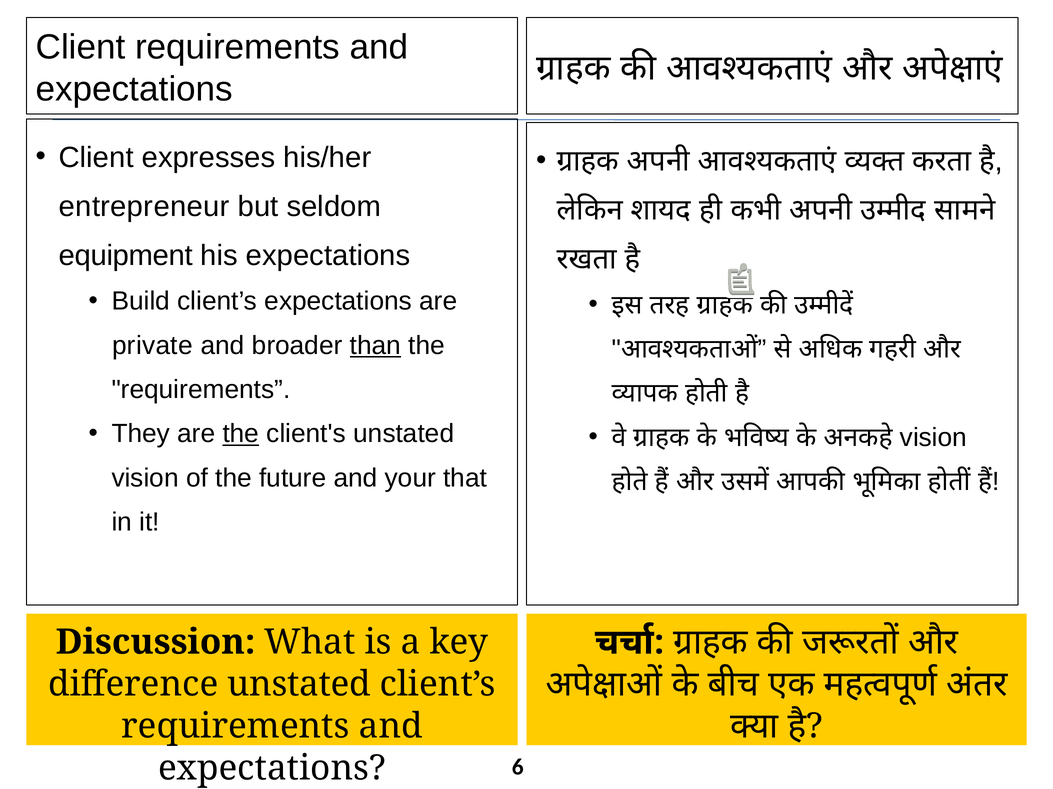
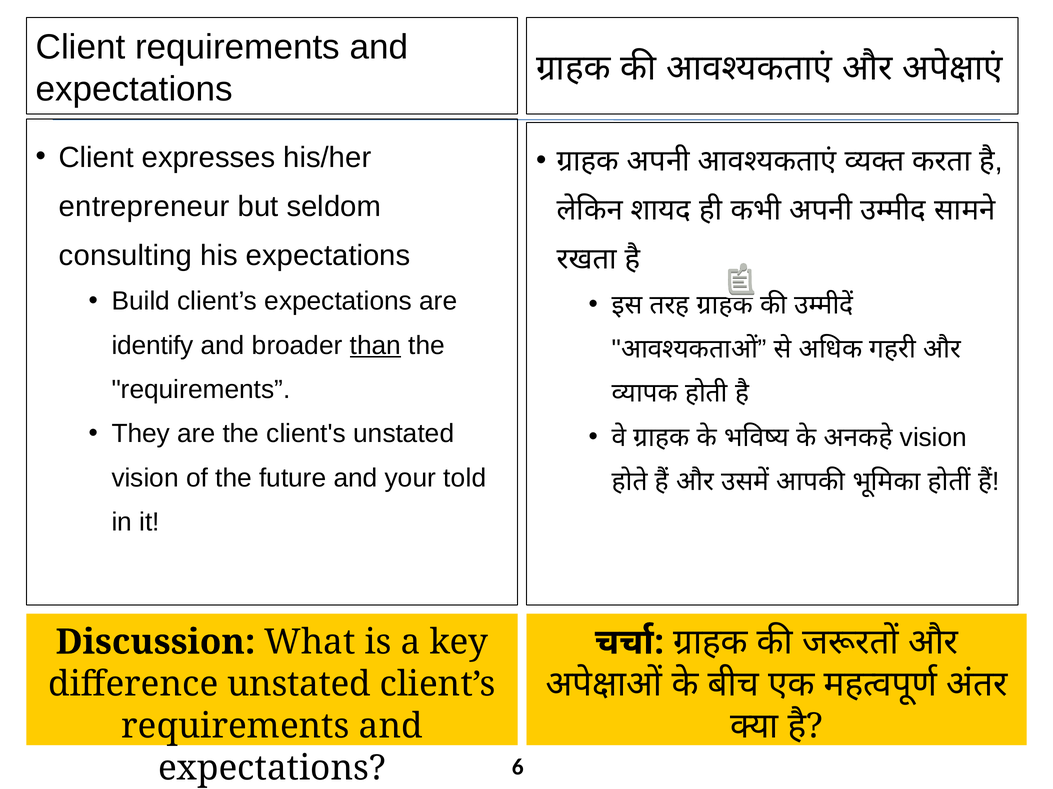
equipment: equipment -> consulting
private: private -> identify
the at (241, 434) underline: present -> none
that: that -> told
